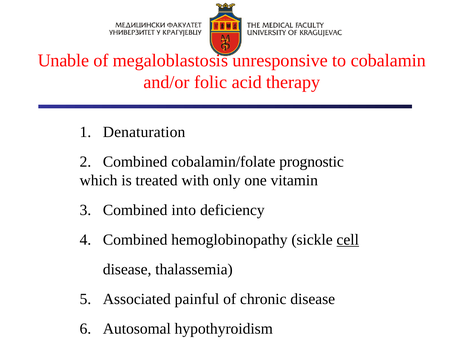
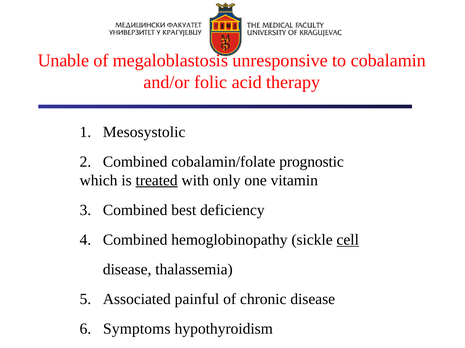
Denaturation: Denaturation -> Mesosystolic
treated underline: none -> present
into: into -> best
Autosomal: Autosomal -> Symptoms
